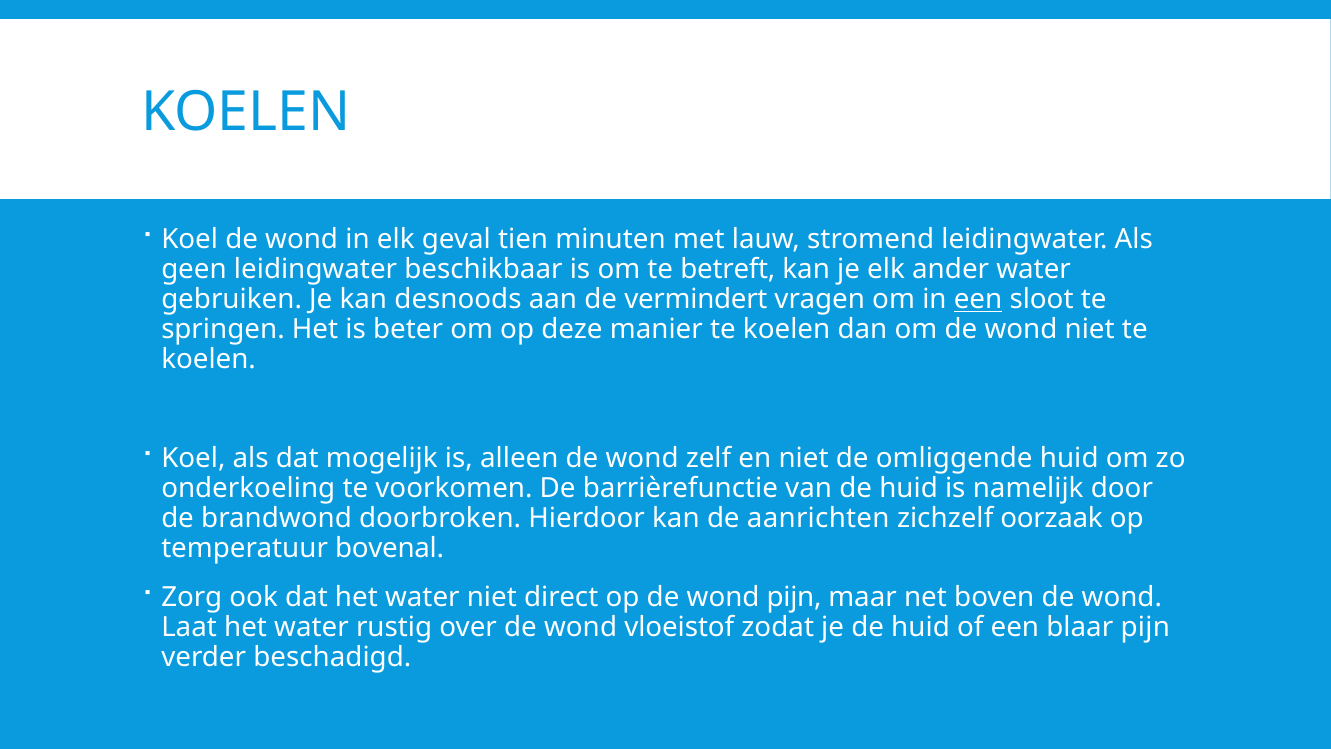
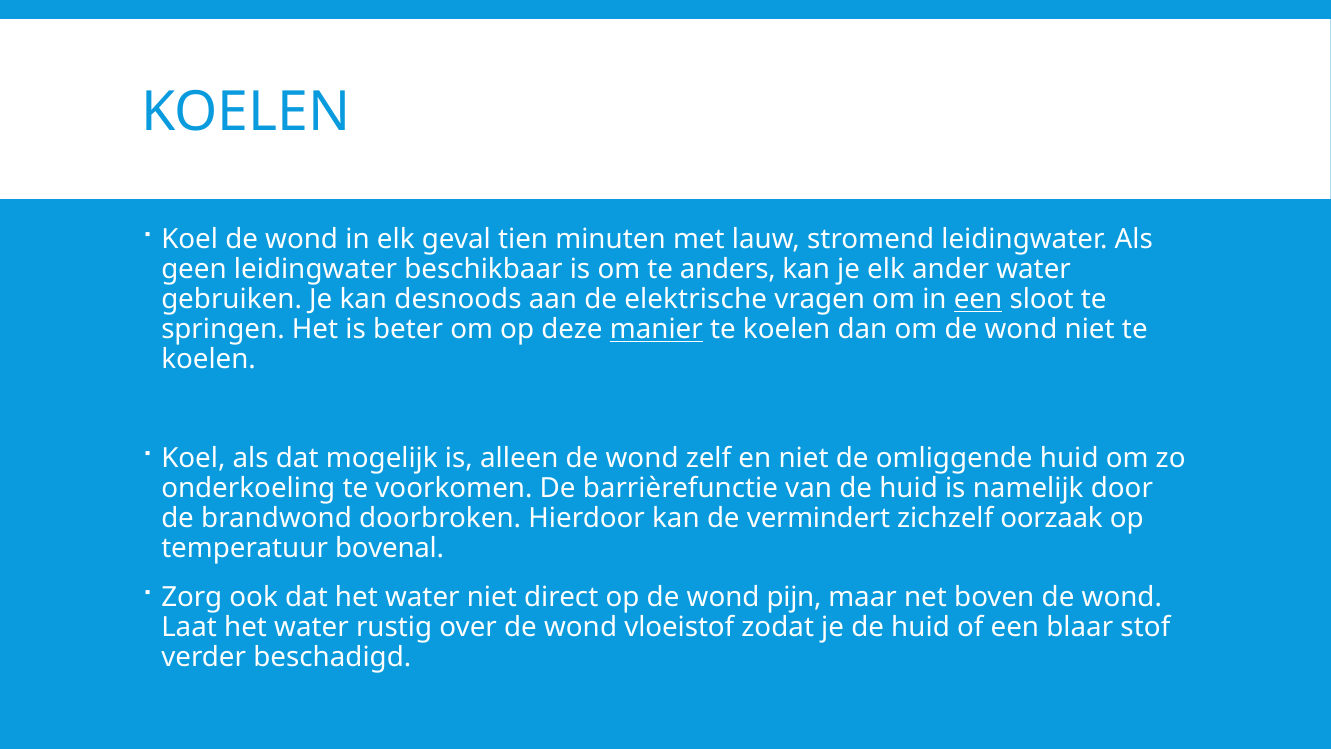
betreft: betreft -> anders
vermindert: vermindert -> elektrische
manier underline: none -> present
aanrichten: aanrichten -> vermindert
blaar pijn: pijn -> stof
